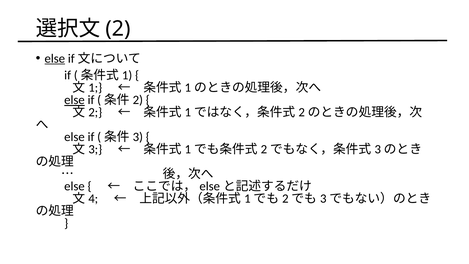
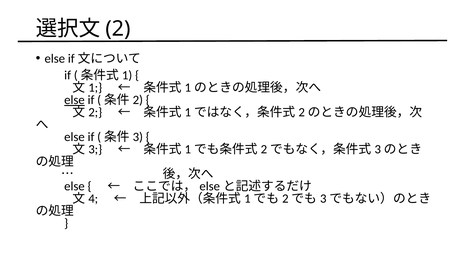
else at (55, 59) underline: present -> none
